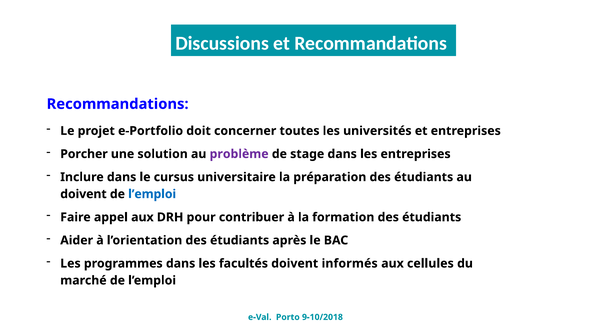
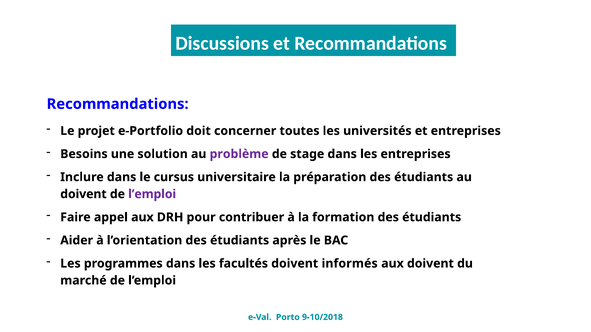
Porcher: Porcher -> Besoins
l’emploi at (152, 194) colour: blue -> purple
aux cellules: cellules -> doivent
